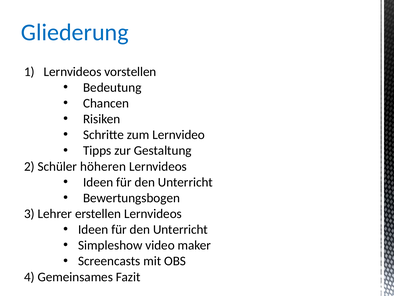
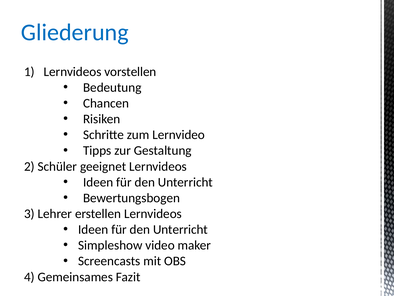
höheren: höheren -> geeignet
